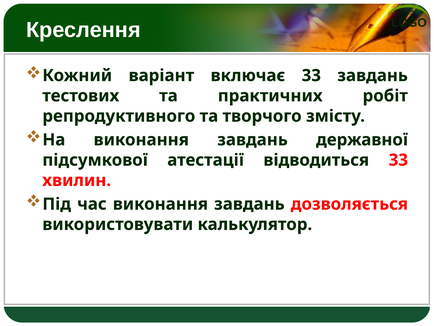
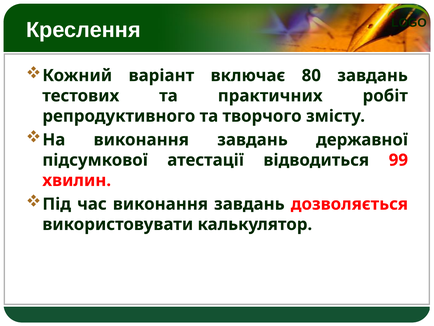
включає 33: 33 -> 80
відводиться 33: 33 -> 99
